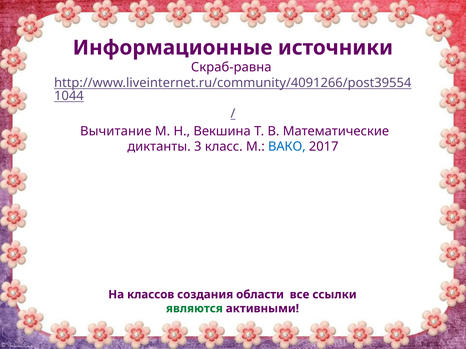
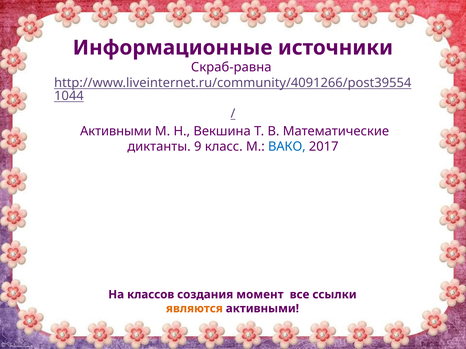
Вычитание at (116, 131): Вычитание -> Активными
3: 3 -> 9
области: области -> момент
являются colour: green -> orange
